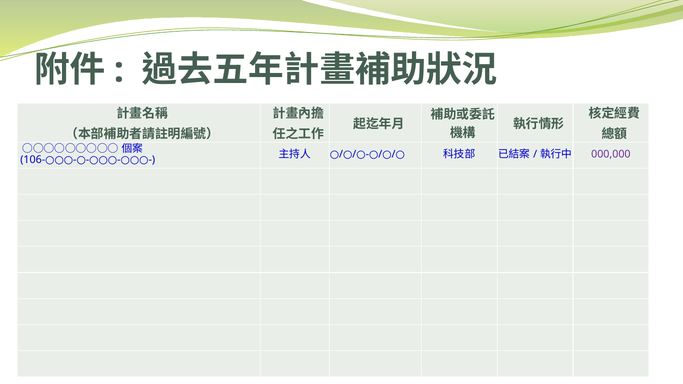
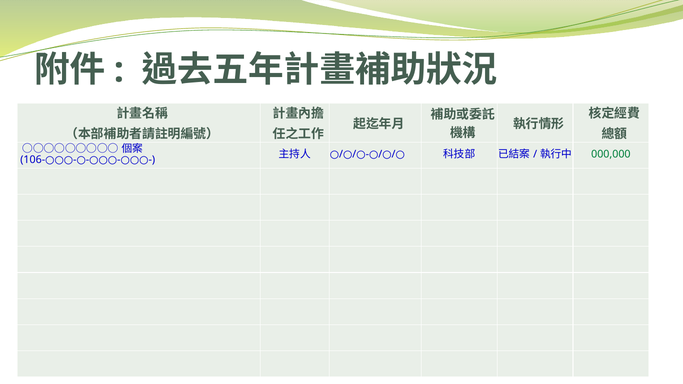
000,000 colour: purple -> green
